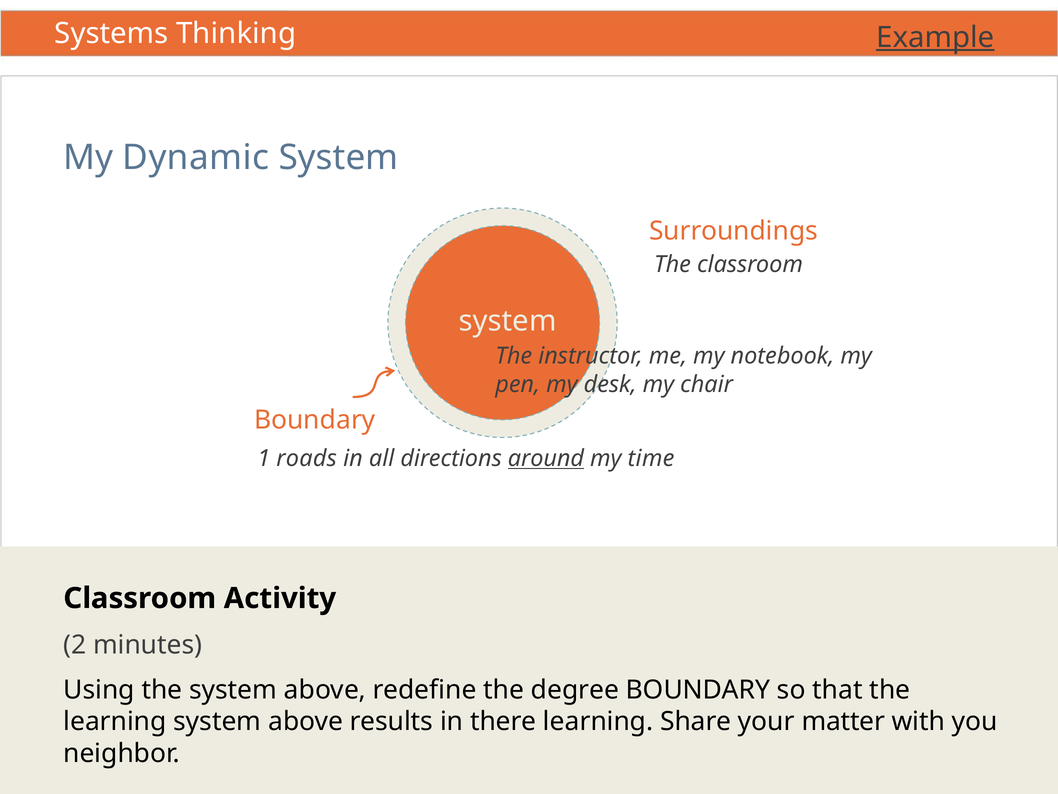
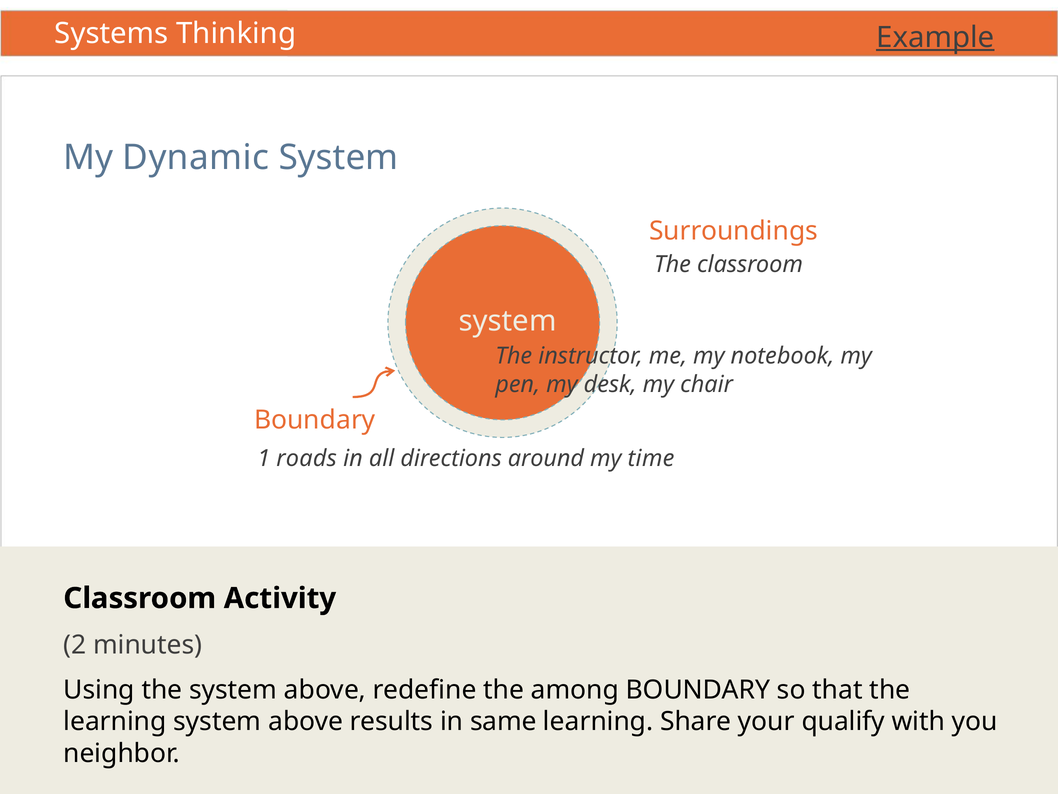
around underline: present -> none
degree: degree -> among
there: there -> same
matter: matter -> qualify
